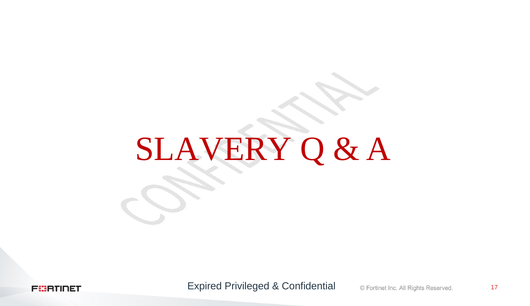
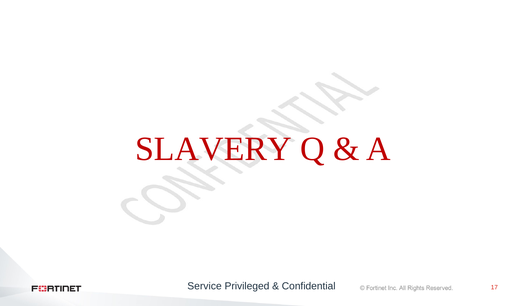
Expired: Expired -> Service
